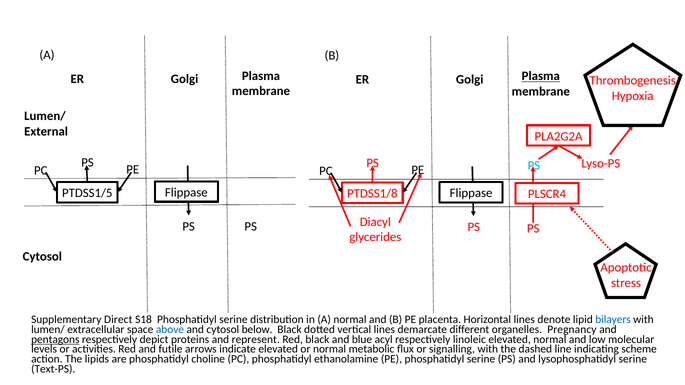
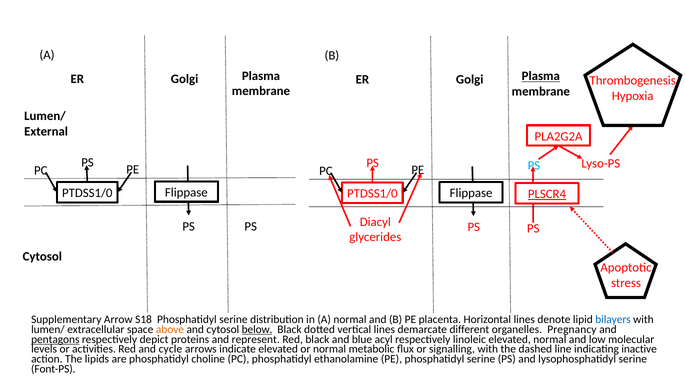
PTDSS1/5 at (87, 193): PTDSS1/5 -> PTDSS1/0
PTDSS1/8 at (372, 194): PTDSS1/8 -> PTDSS1/0
PLSCR4 underline: none -> present
Direct: Direct -> Arrow
above colour: blue -> orange
below underline: none -> present
futile: futile -> cycle
scheme: scheme -> inactive
Text-PS: Text-PS -> Font-PS
